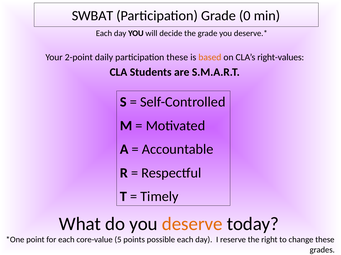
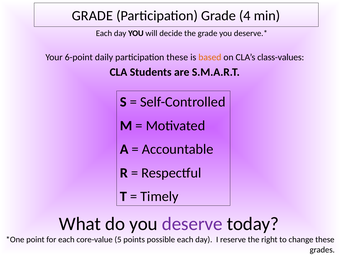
SWBAT at (93, 16): SWBAT -> GRADE
0: 0 -> 4
2-point: 2-point -> 6-point
right-values: right-values -> class-values
deserve colour: orange -> purple
